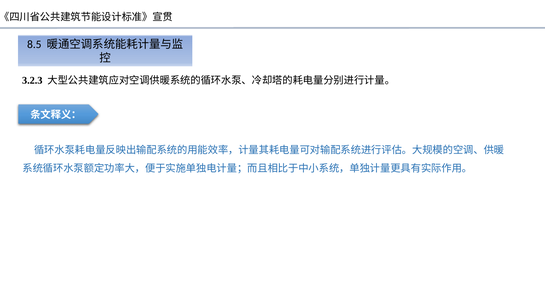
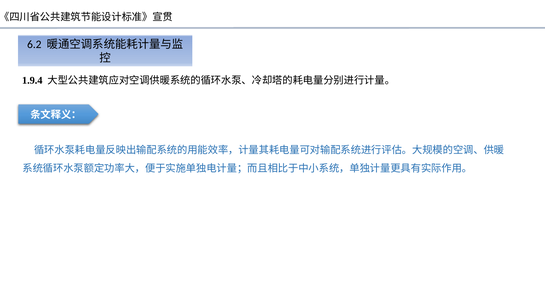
8.5: 8.5 -> 6.2
3.2.3: 3.2.3 -> 1.9.4
